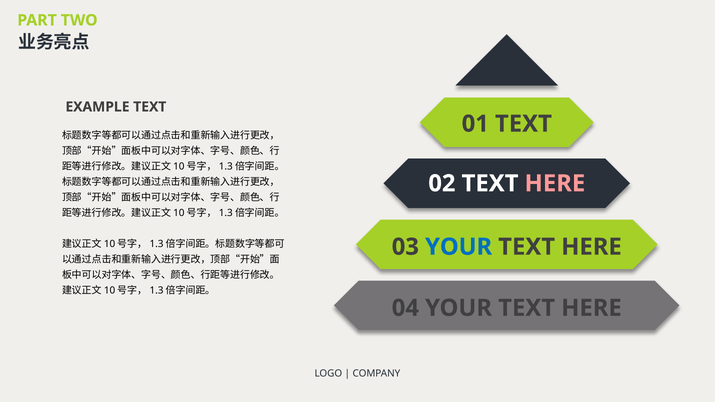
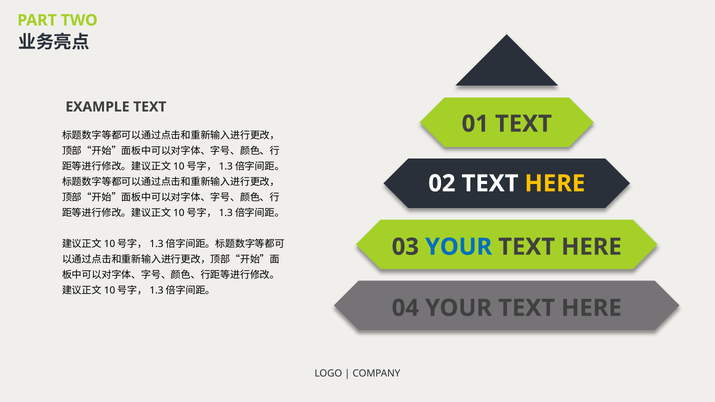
HERE at (555, 184) colour: pink -> yellow
